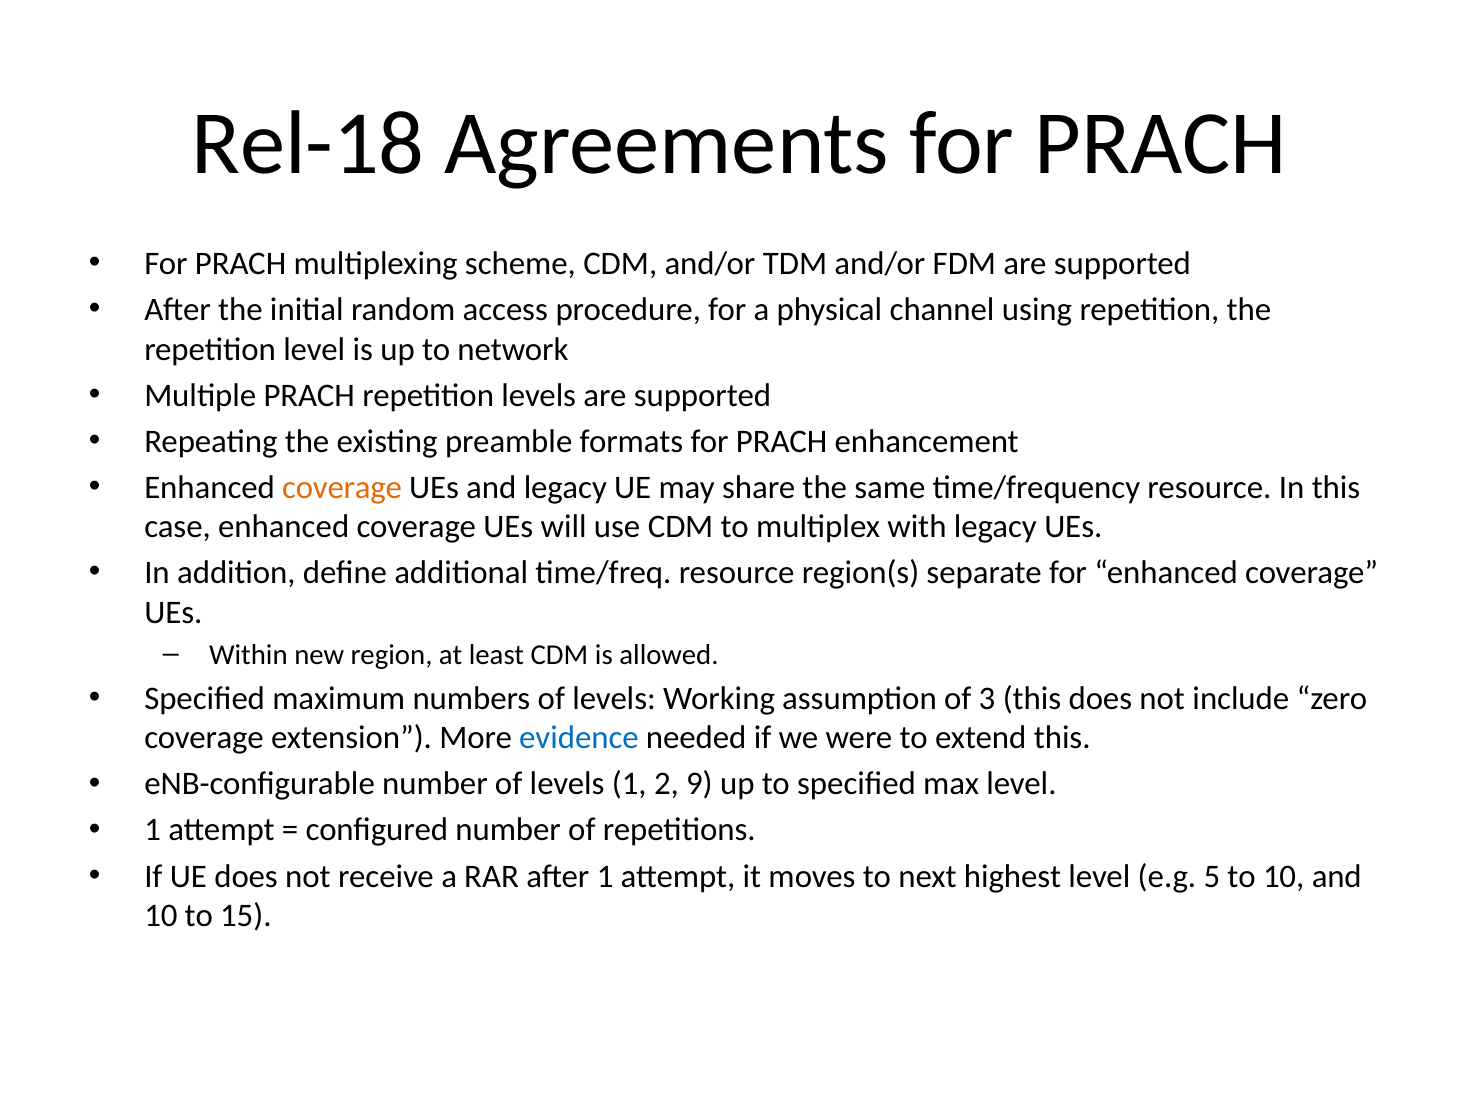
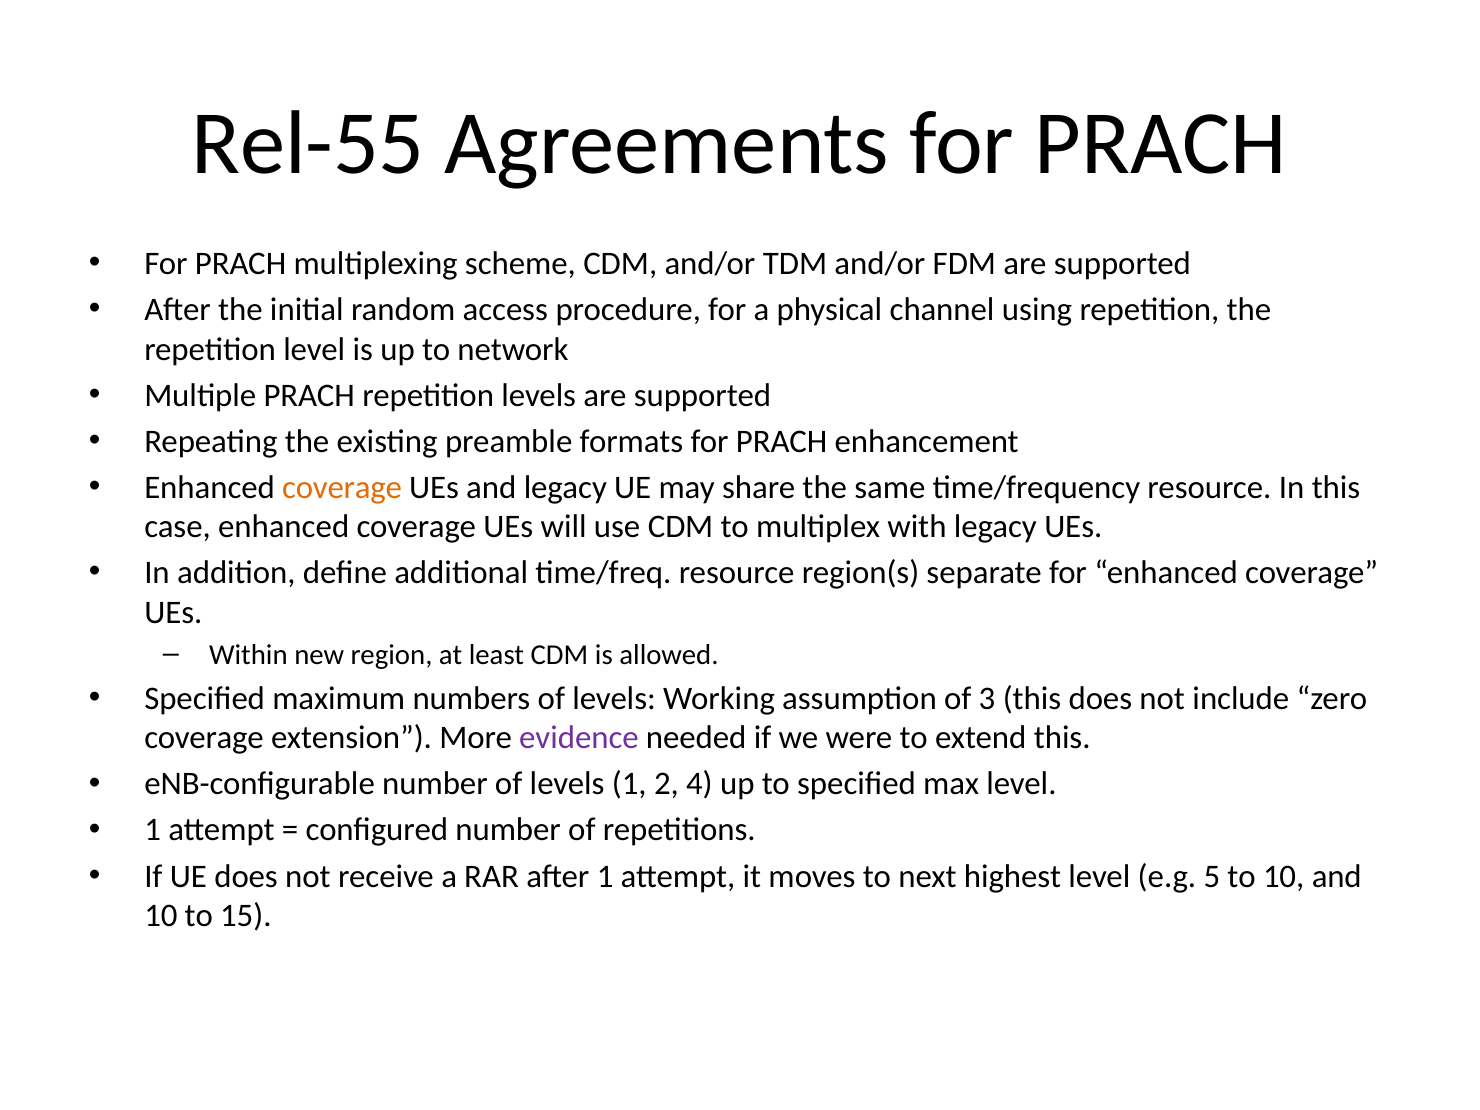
Rel-18: Rel-18 -> Rel-55
evidence colour: blue -> purple
9: 9 -> 4
